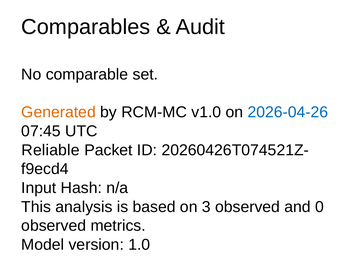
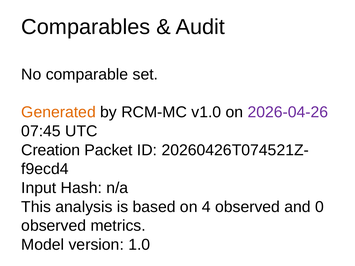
2026-04-26 colour: blue -> purple
Reliable: Reliable -> Creation
3: 3 -> 4
